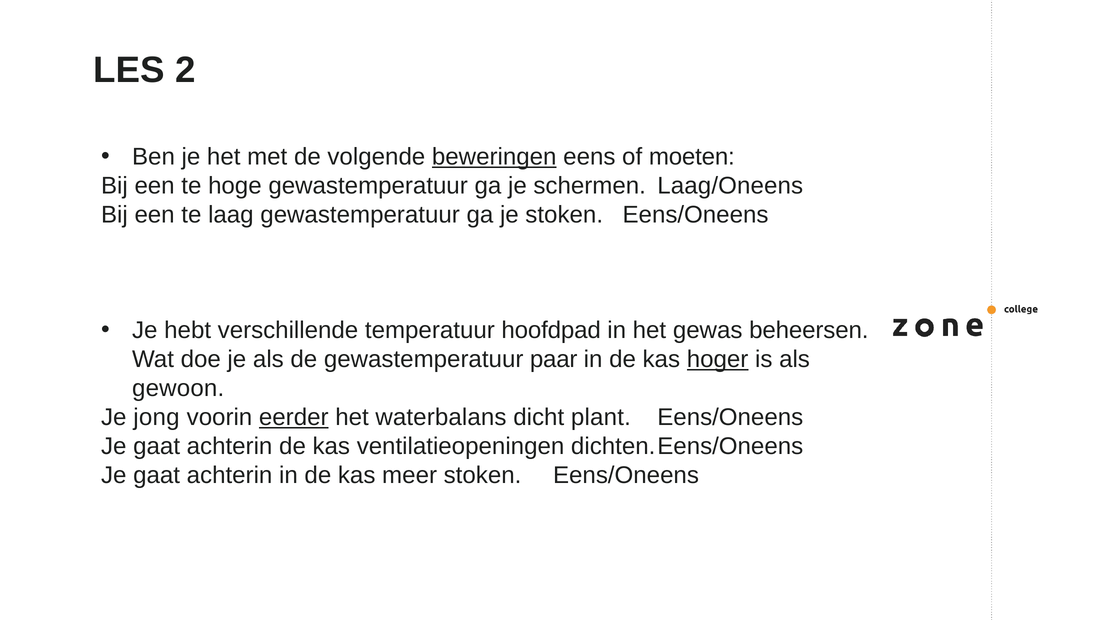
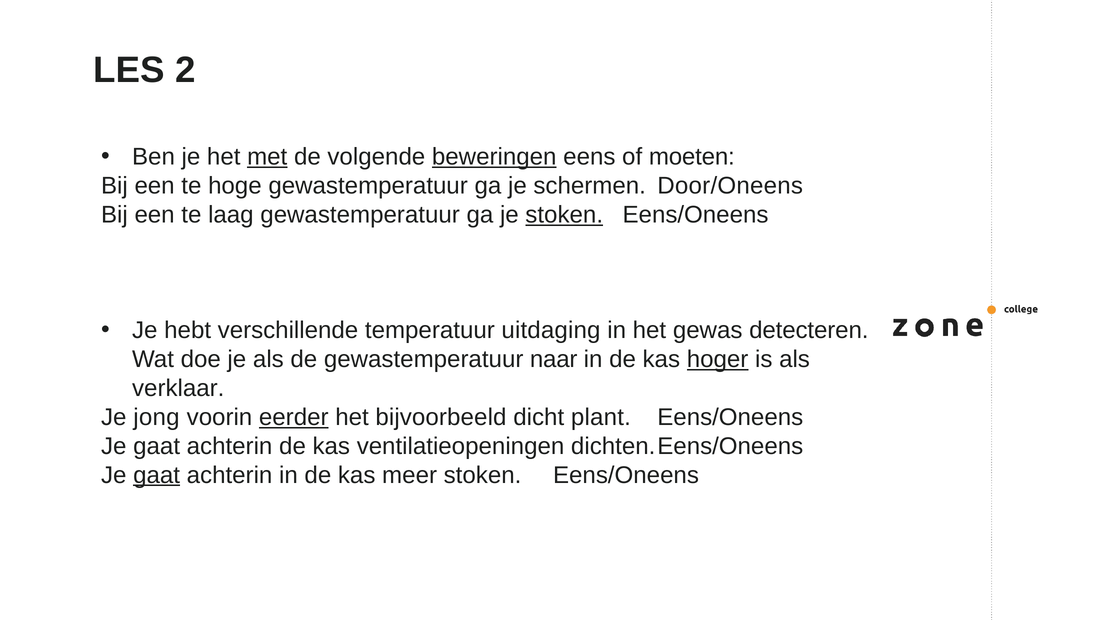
met underline: none -> present
Laag/Oneens: Laag/Oneens -> Door/Oneens
stoken at (564, 215) underline: none -> present
hoofdpad: hoofdpad -> uitdaging
beheersen: beheersen -> detecteren
paar: paar -> naar
gewoon: gewoon -> verklaar
waterbalans: waterbalans -> bijvoorbeeld
gaat at (157, 475) underline: none -> present
